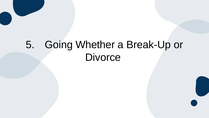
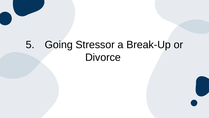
Whether: Whether -> Stressor
